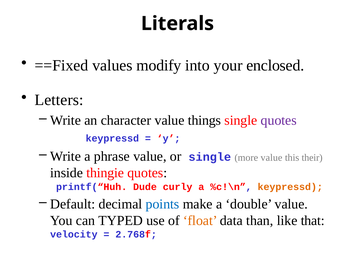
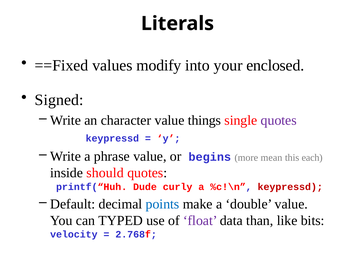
Letters: Letters -> Signed
or single: single -> begins
more value: value -> mean
their: their -> each
thingie: thingie -> should
keypressd at (290, 187) colour: orange -> red
float colour: orange -> purple
that: that -> bits
